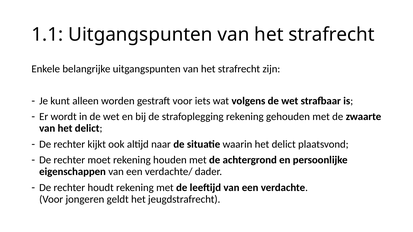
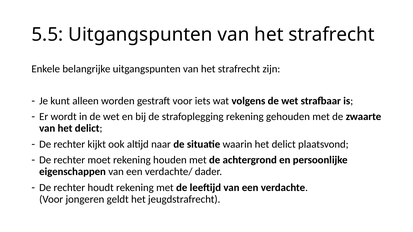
1.1: 1.1 -> 5.5
